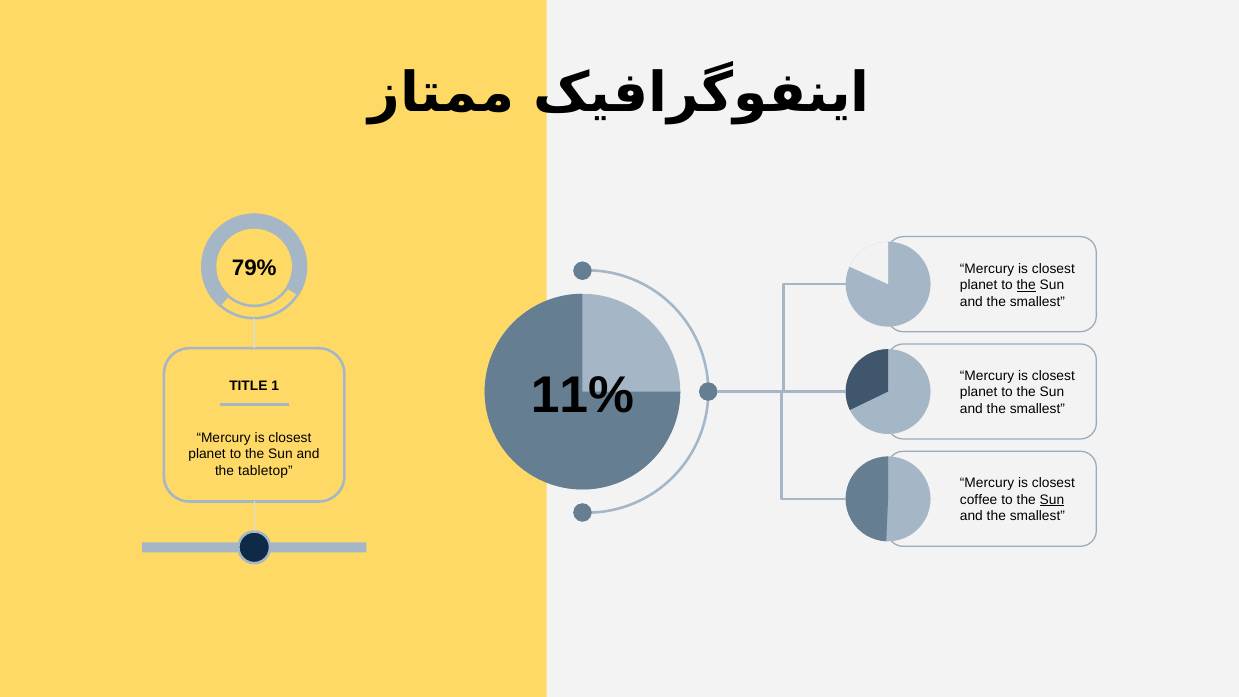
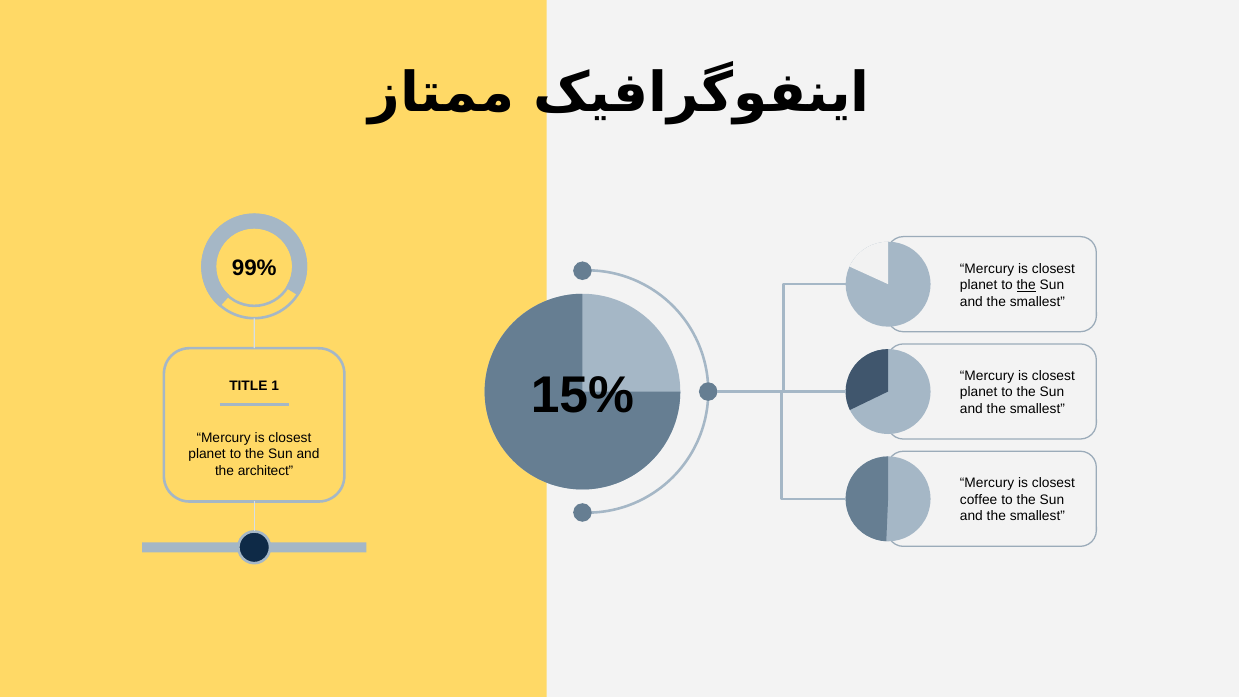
79%: 79% -> 99%
11%: 11% -> 15%
tabletop: tabletop -> architect
Sun at (1052, 500) underline: present -> none
